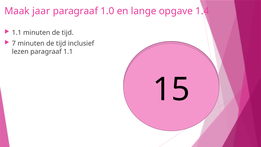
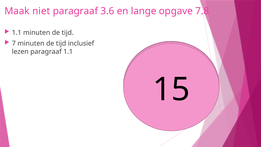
jaar: jaar -> niet
1.0: 1.0 -> 3.6
1.4: 1.4 -> 7.8
